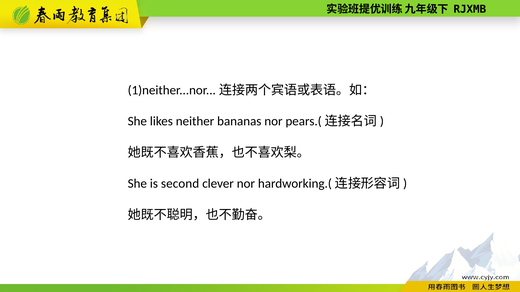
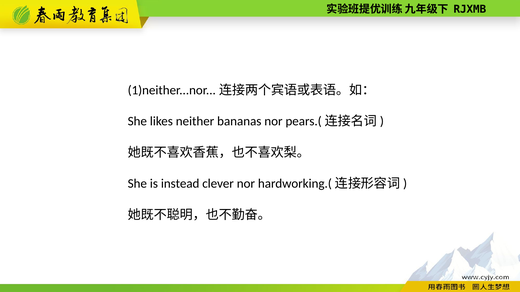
second: second -> instead
